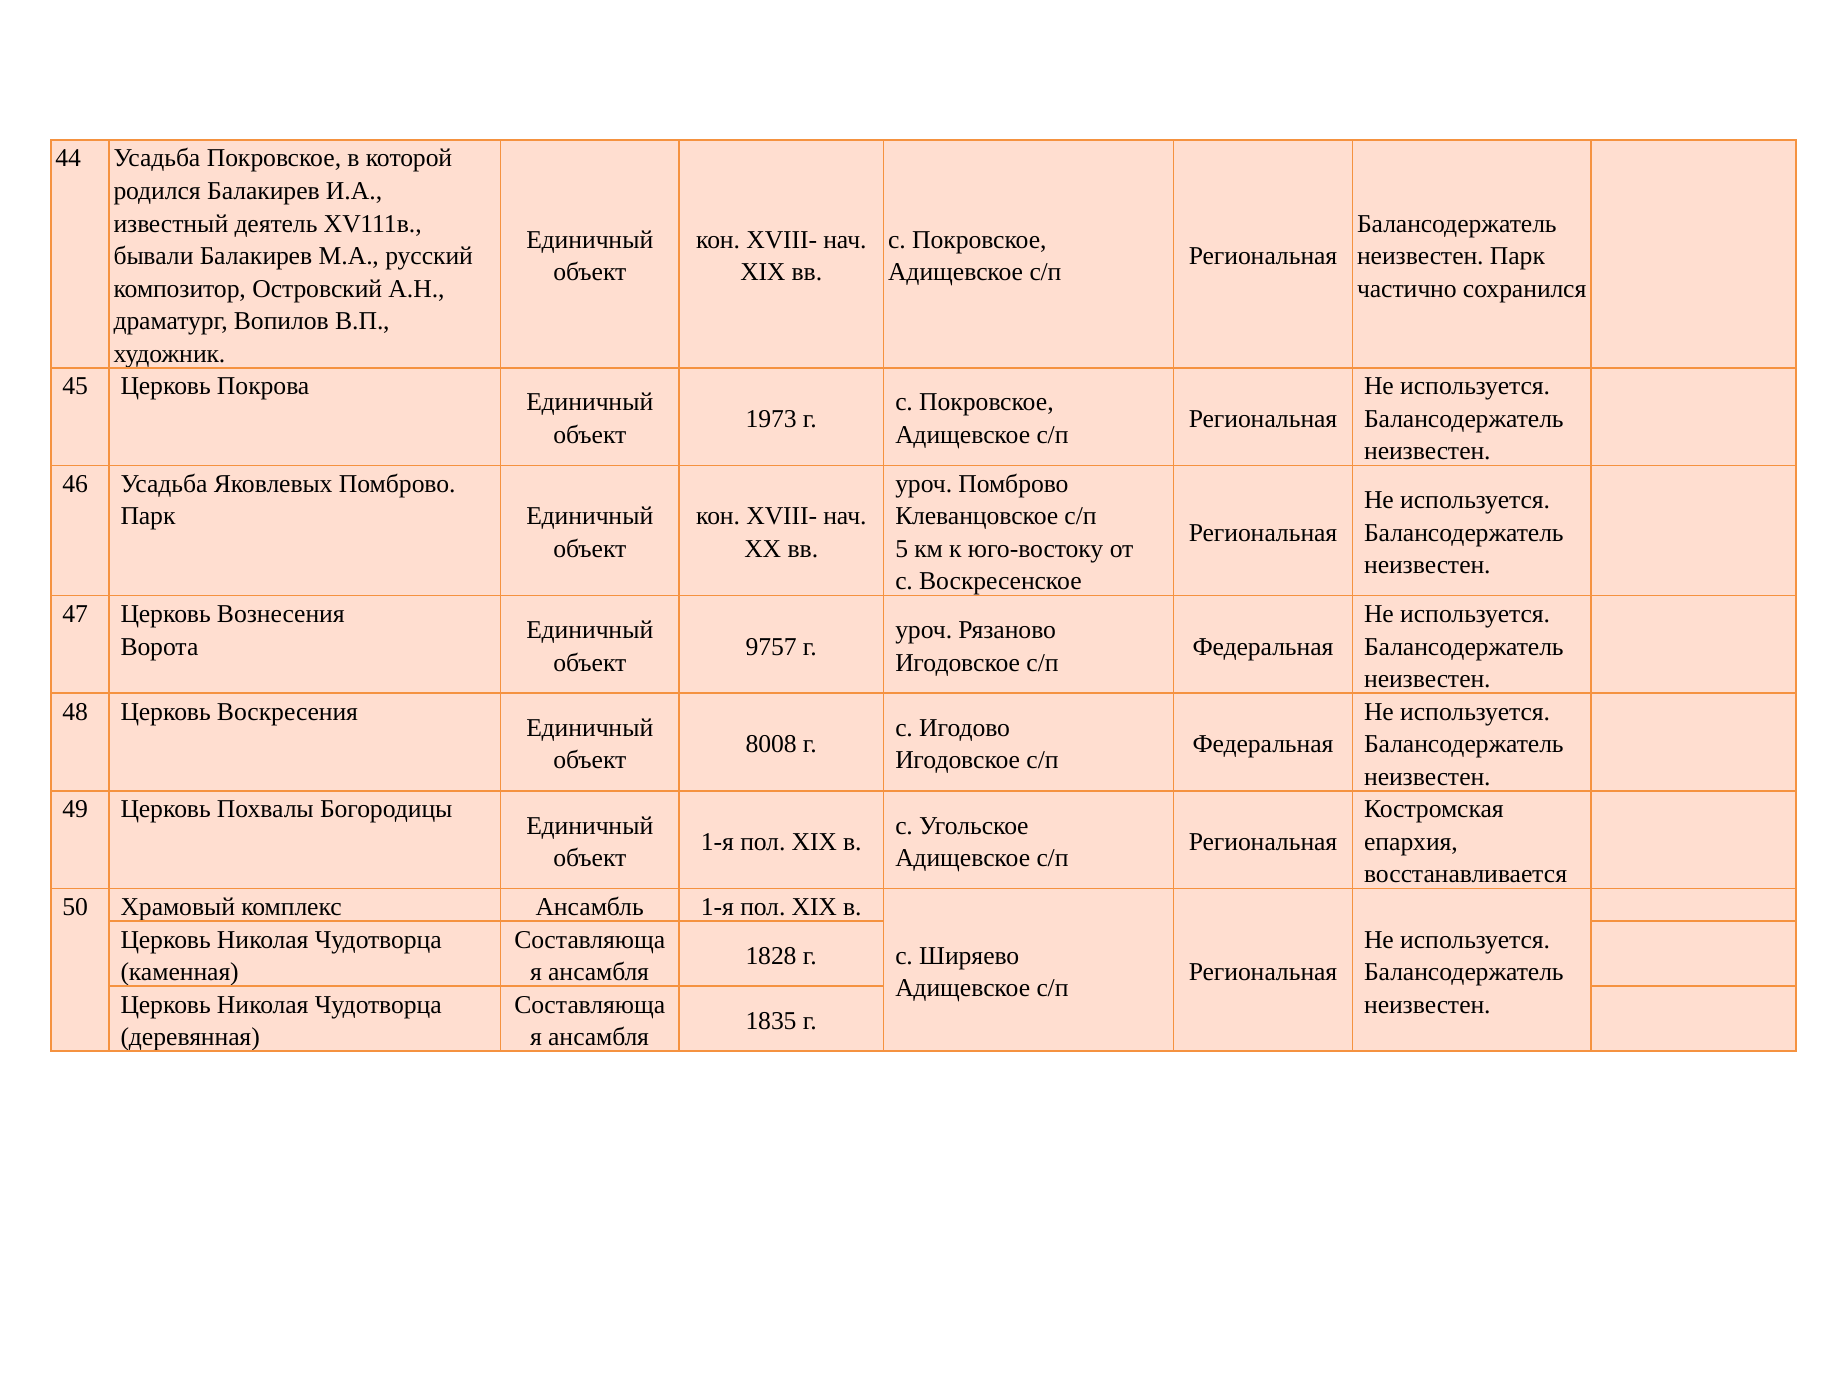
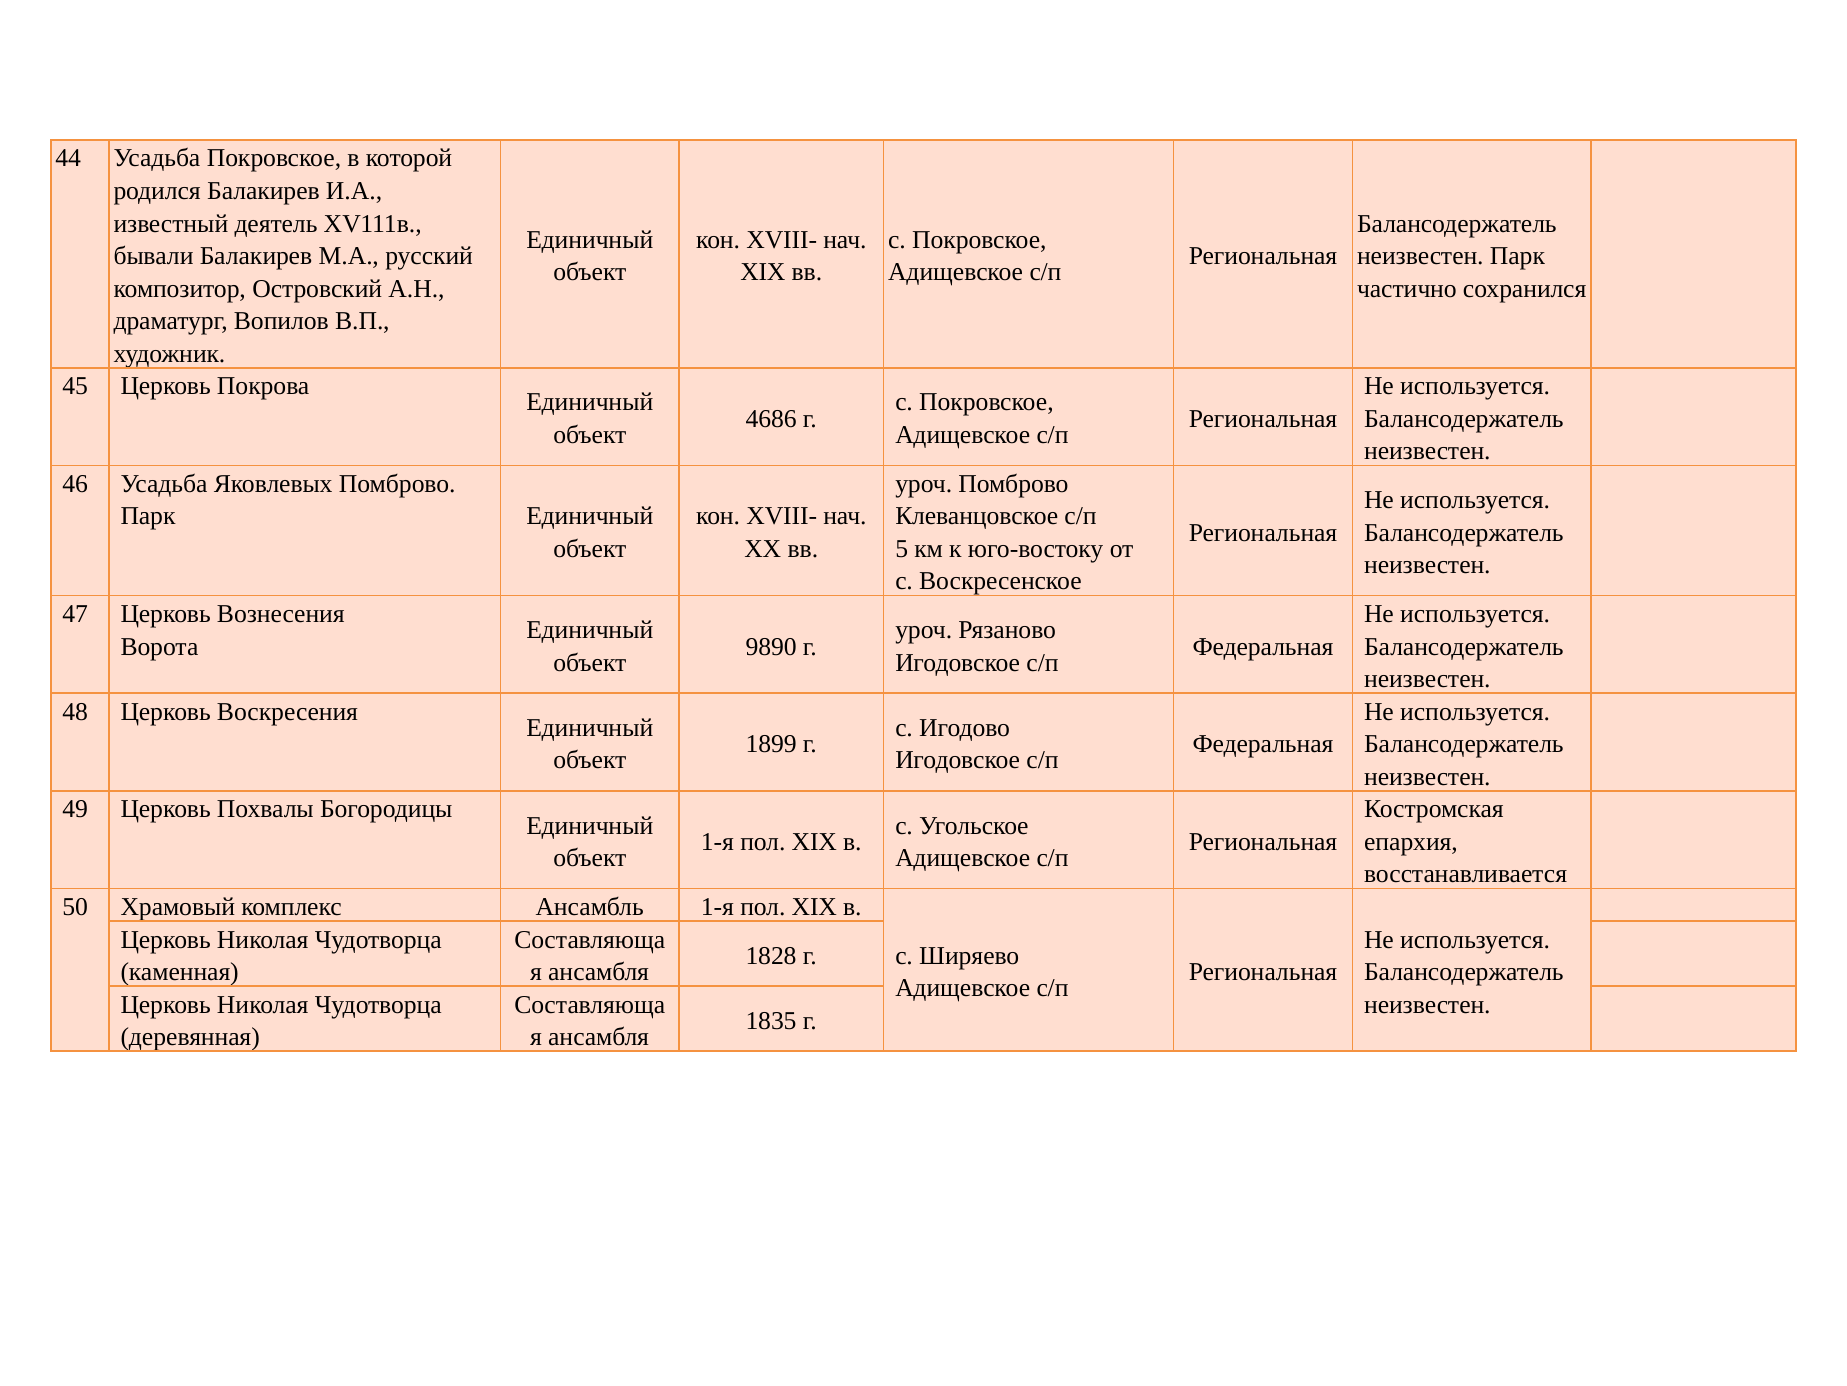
1973: 1973 -> 4686
9757: 9757 -> 9890
8008: 8008 -> 1899
